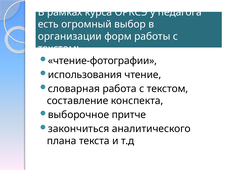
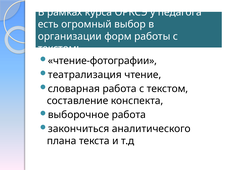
использования: использования -> театрализация
выборочное притче: притче -> работа
